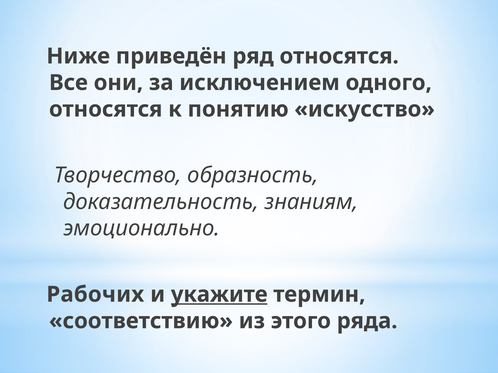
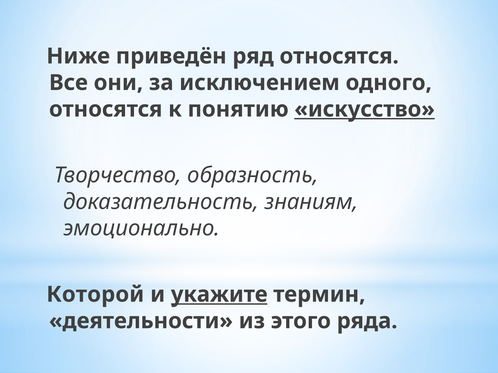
искусство underline: none -> present
Рабочих: Рабочих -> Которой
соответствию: соответствию -> деятельности
